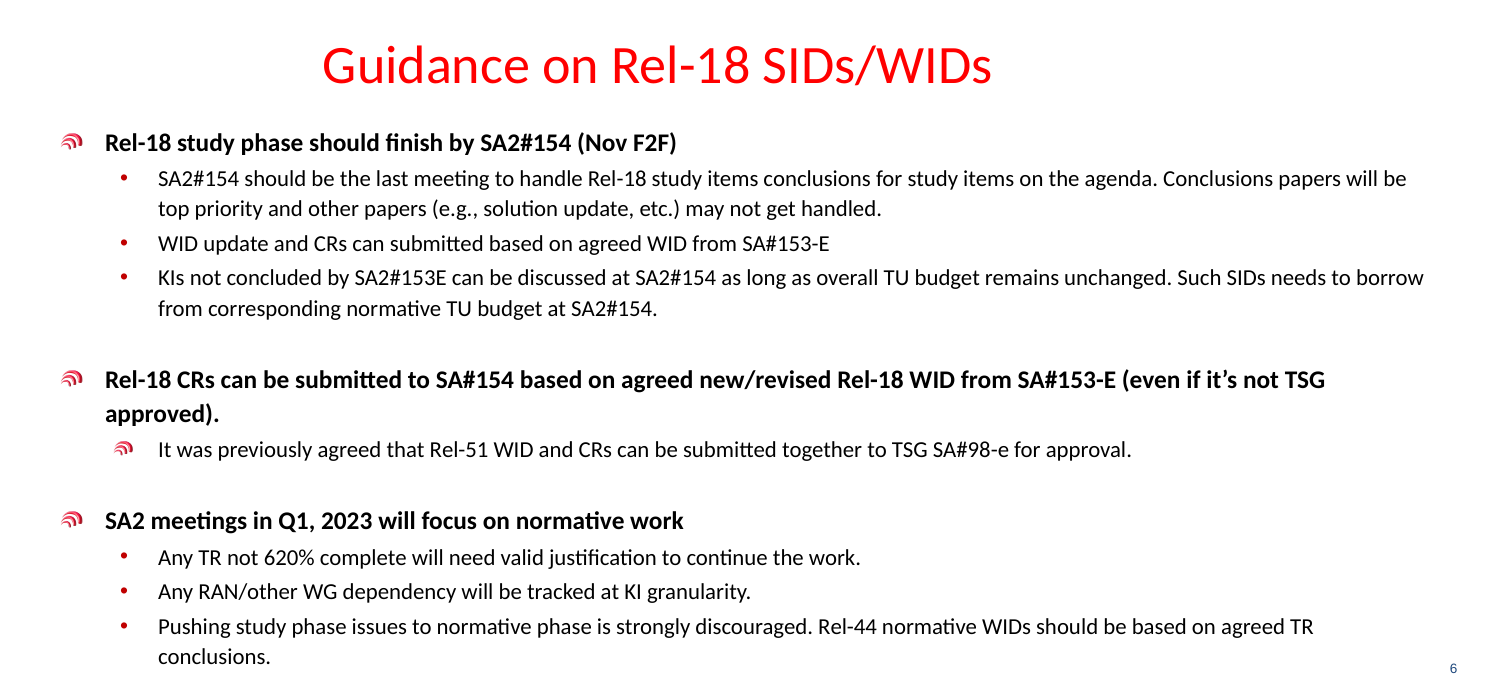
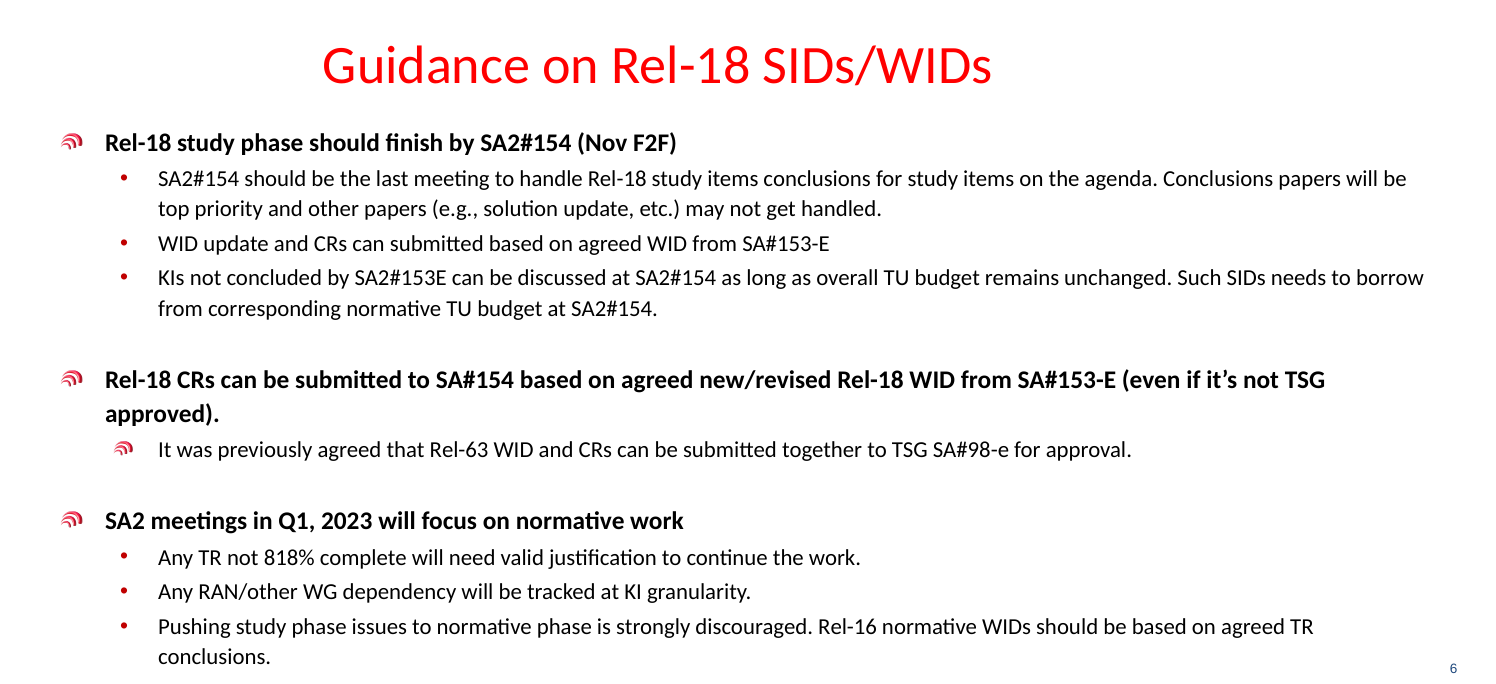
Rel-51: Rel-51 -> Rel-63
620%: 620% -> 818%
Rel-44: Rel-44 -> Rel-16
